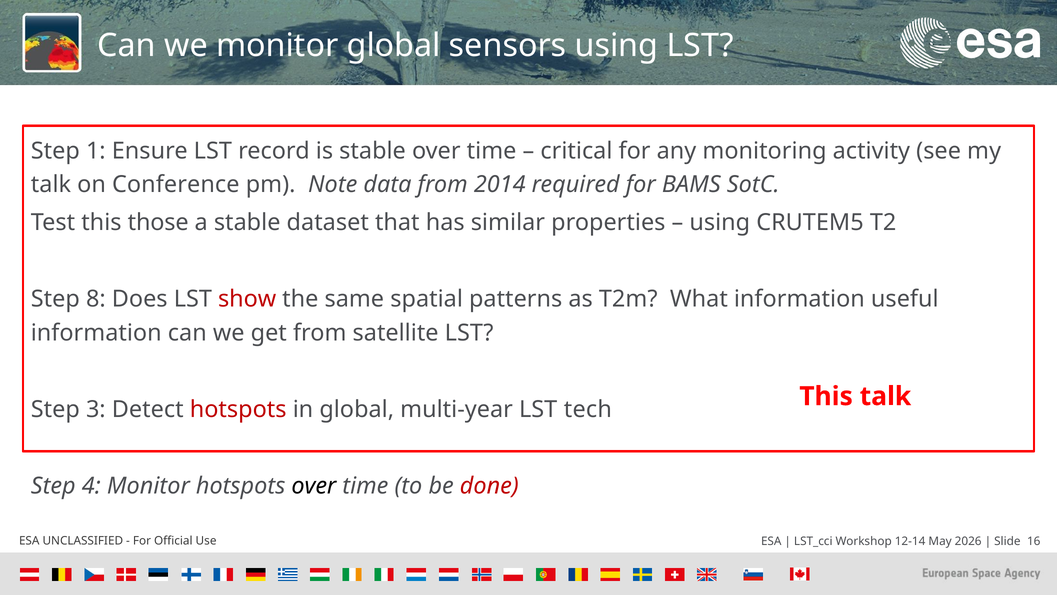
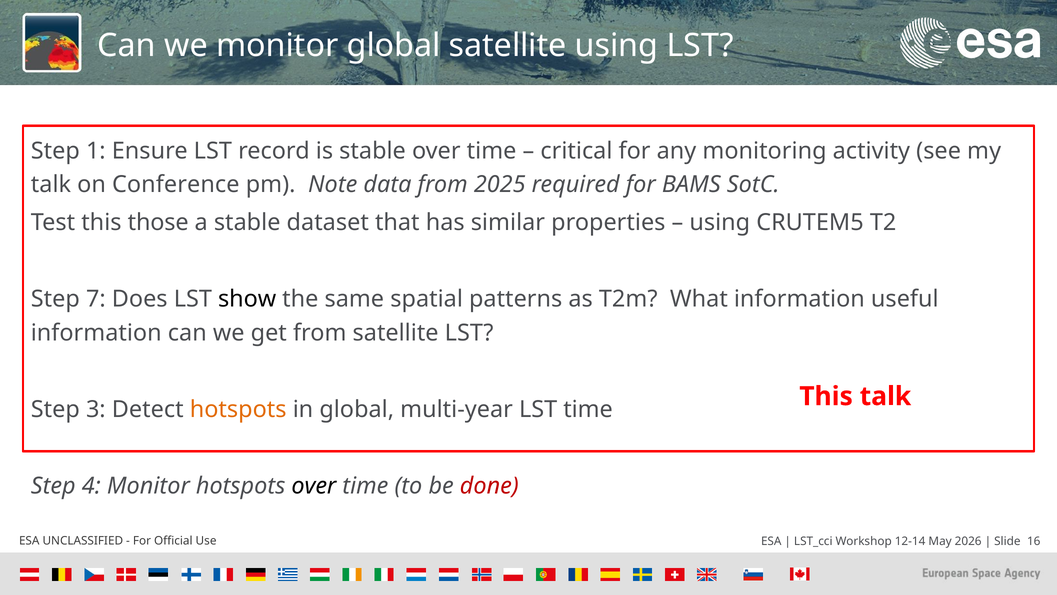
global sensors: sensors -> satellite
2014: 2014 -> 2025
8: 8 -> 7
show colour: red -> black
hotspots at (238, 409) colour: red -> orange
LST tech: tech -> time
